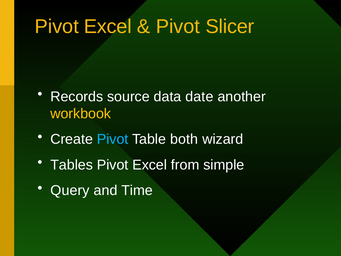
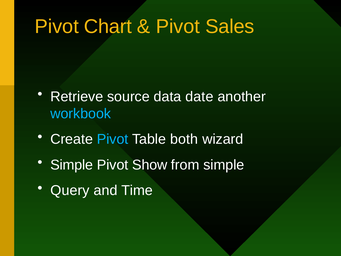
Excel at (108, 27): Excel -> Chart
Slicer: Slicer -> Sales
Records: Records -> Retrieve
workbook colour: yellow -> light blue
Tables at (72, 165): Tables -> Simple
Excel at (150, 165): Excel -> Show
